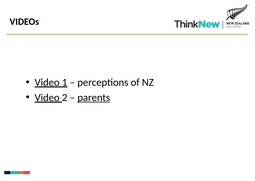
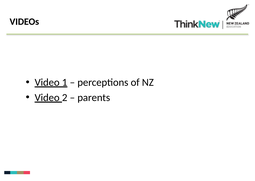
parents underline: present -> none
